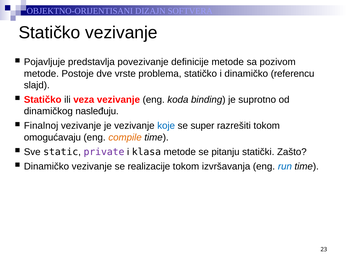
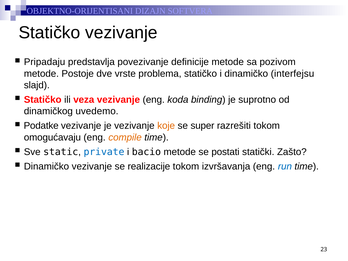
Pojavljuje: Pojavljuje -> Pripadaju
referencu: referencu -> interfejsu
nasleđuju: nasleđuju -> uvedemo
Finalnoj: Finalnoj -> Podatke
koje colour: blue -> orange
private colour: purple -> blue
klasa: klasa -> bacio
pitanju: pitanju -> postati
